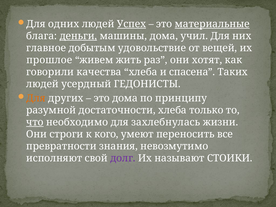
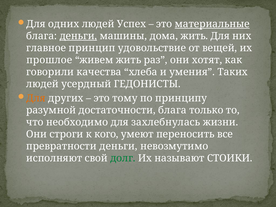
Успех underline: present -> none
дома учил: учил -> жить
добытым: добытым -> принцип
спасена: спасена -> умения
это дома: дома -> тому
достаточности хлеба: хлеба -> блага
что underline: present -> none
превратности знания: знания -> деньги
долг colour: purple -> green
